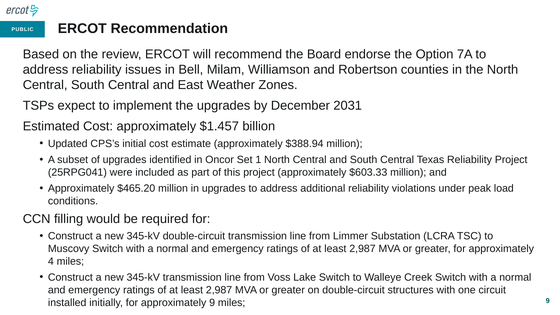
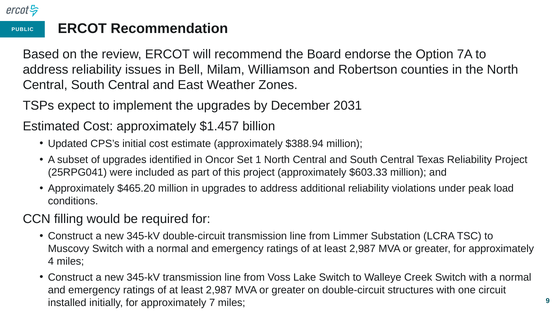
approximately 9: 9 -> 7
